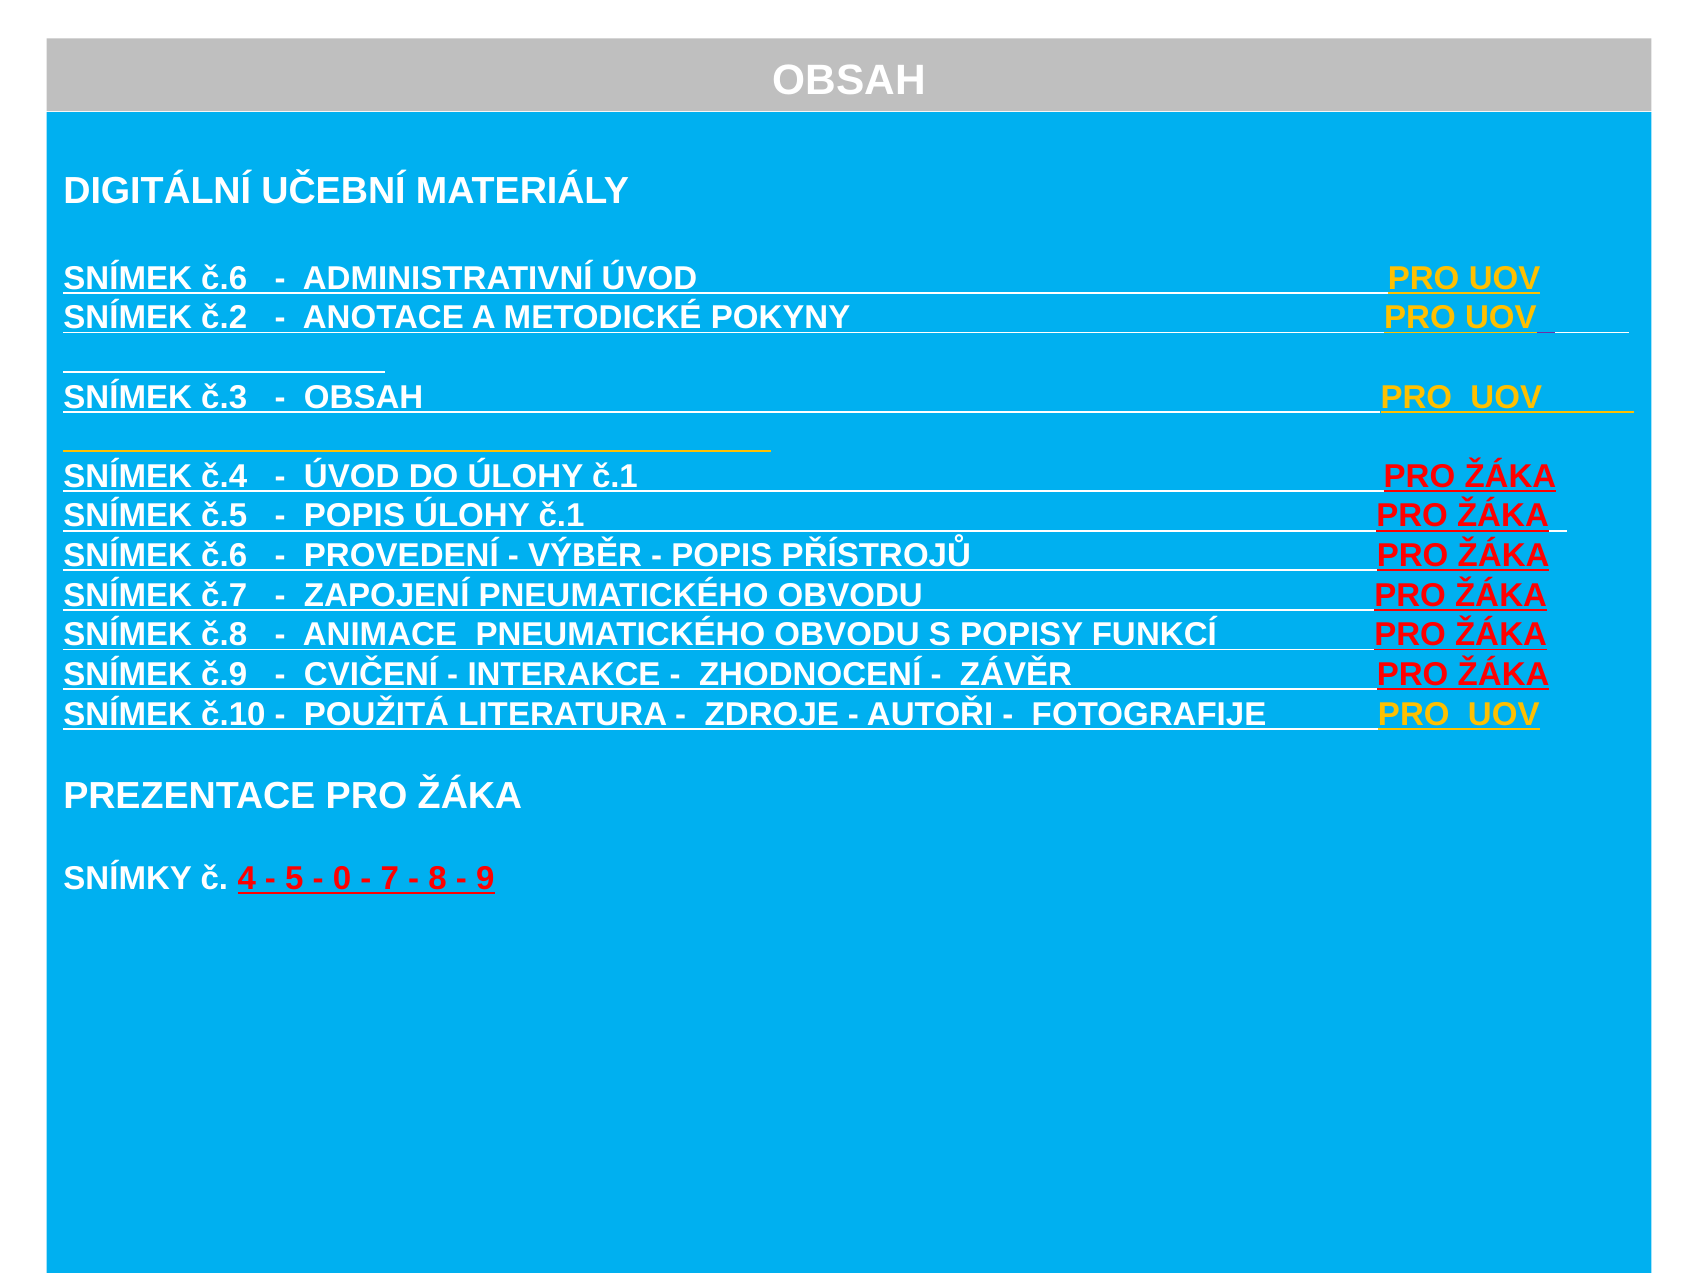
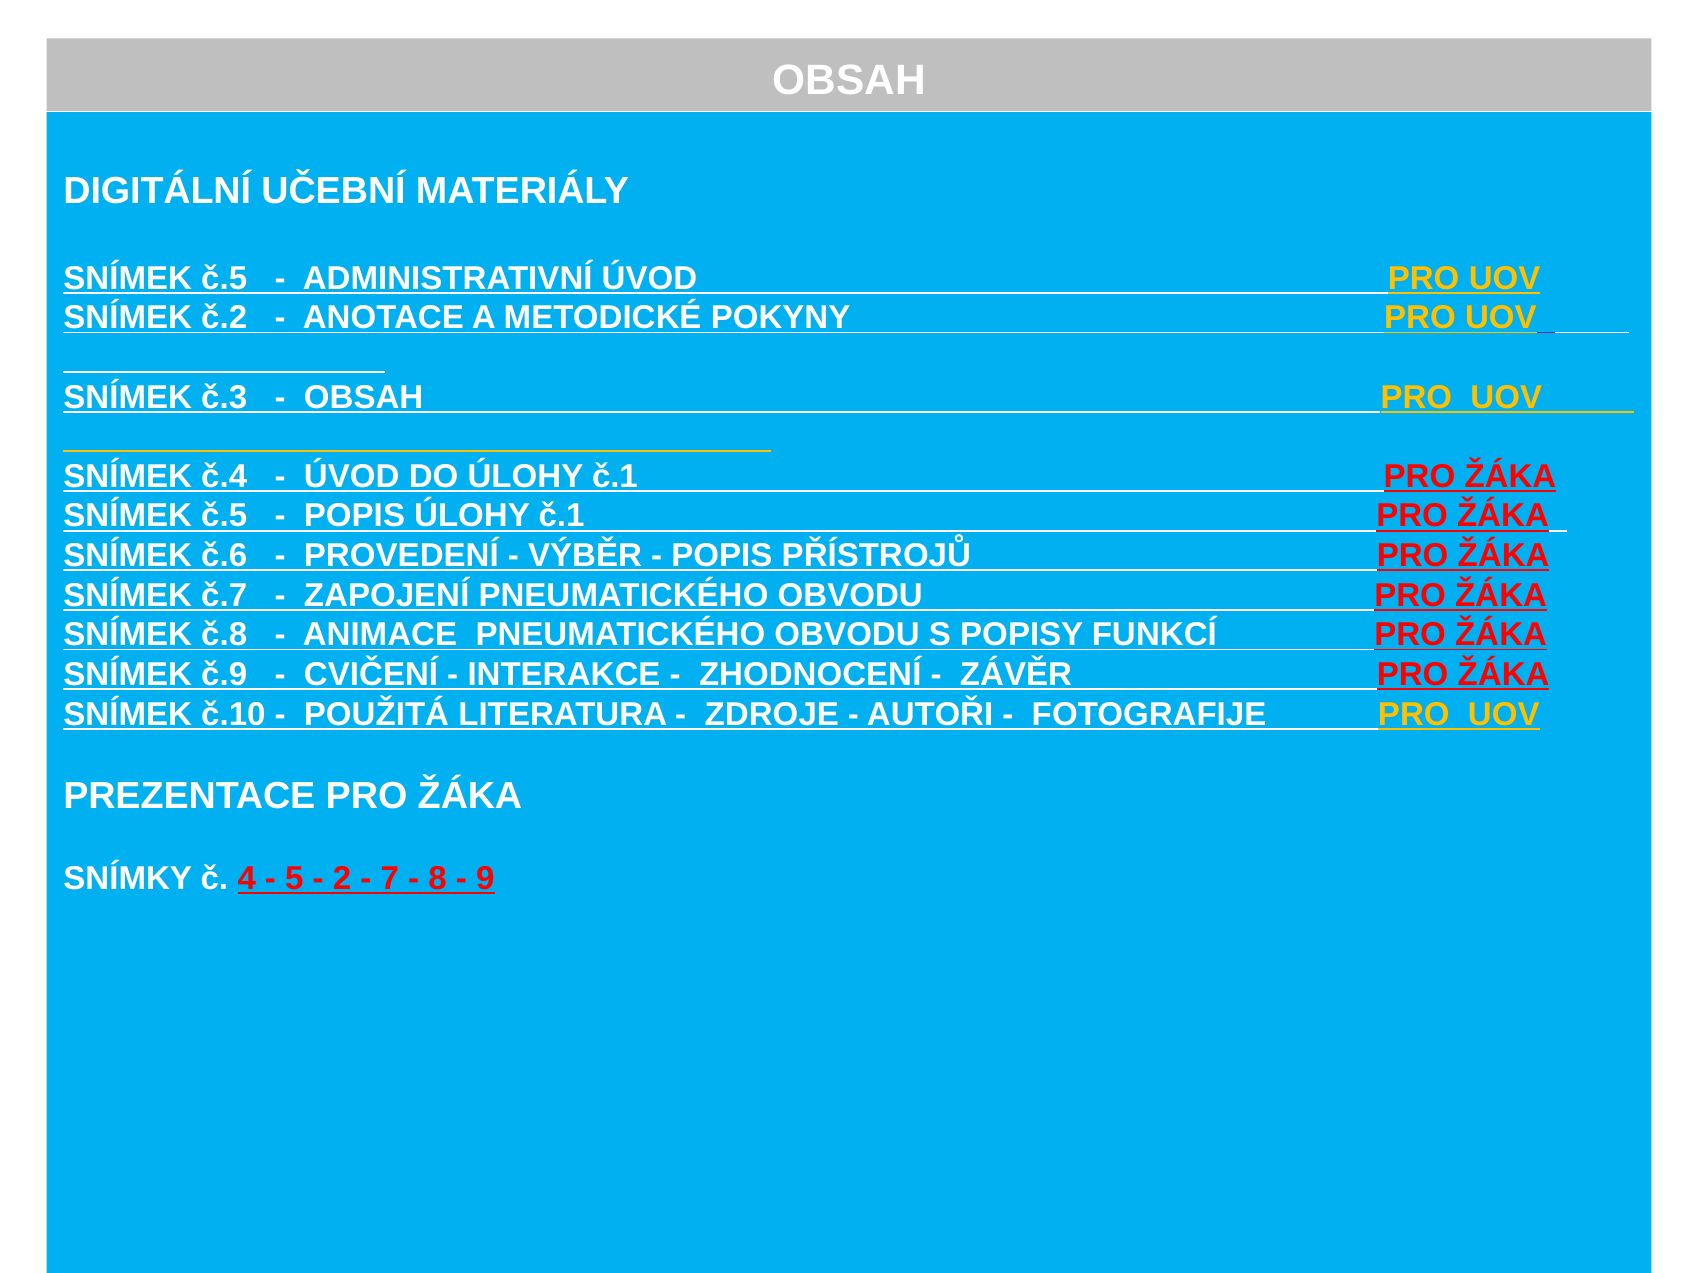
č.6 at (224, 278): č.6 -> č.5
0: 0 -> 2
